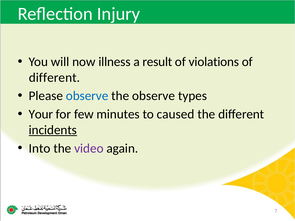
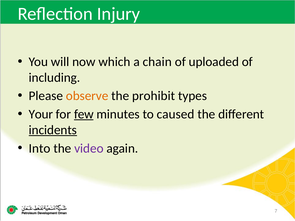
illness: illness -> which
result: result -> chain
violations: violations -> uploaded
different at (54, 78): different -> including
observe at (87, 96) colour: blue -> orange
the observe: observe -> prohibit
few underline: none -> present
